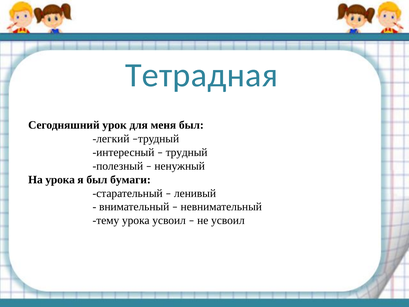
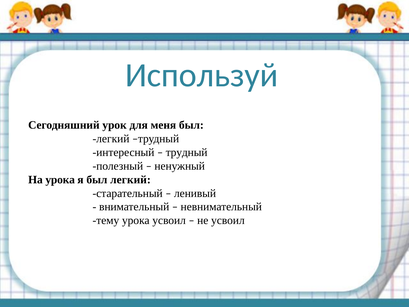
Тетрадная: Тетрадная -> Используй
я был бумаги: бумаги -> легкий
